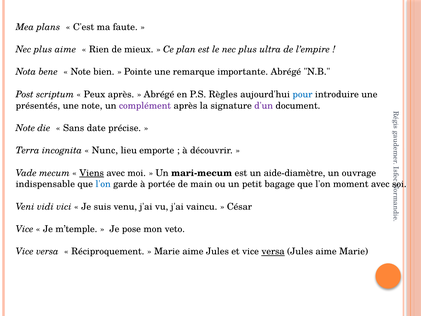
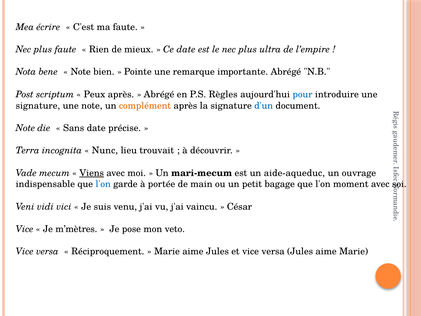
plans: plans -> écrire
plus aime: aime -> faute
Ce plan: plan -> date
présentés at (38, 105): présentés -> signature
complément colour: purple -> orange
d'un colour: purple -> blue
emporte: emporte -> trouvait
aide-diamètre: aide-diamètre -> aide-aqueduc
m’temple: m’temple -> m’mètres
versa at (273, 251) underline: present -> none
